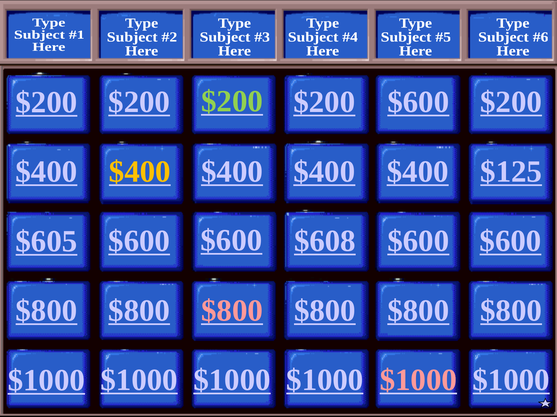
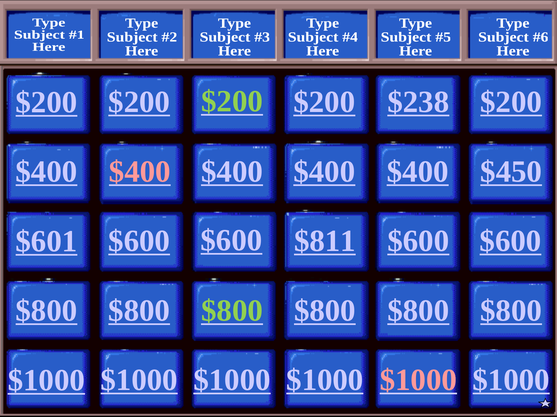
$600 at (418, 102): $600 -> $238
$400 at (140, 172) colour: yellow -> pink
$125: $125 -> $450
$608: $608 -> $811
$605: $605 -> $601
$800 at (232, 311) colour: pink -> light green
